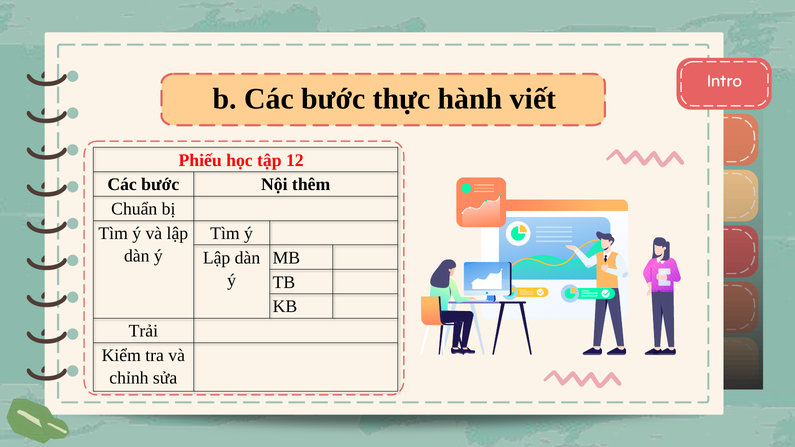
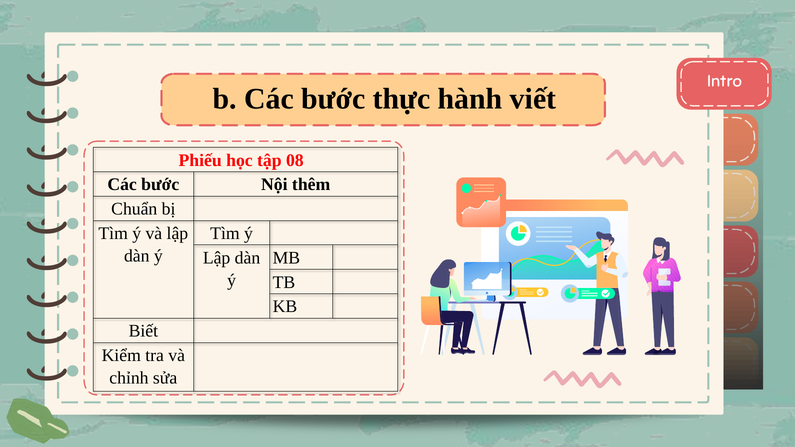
12: 12 -> 08
Trải: Trải -> Biết
